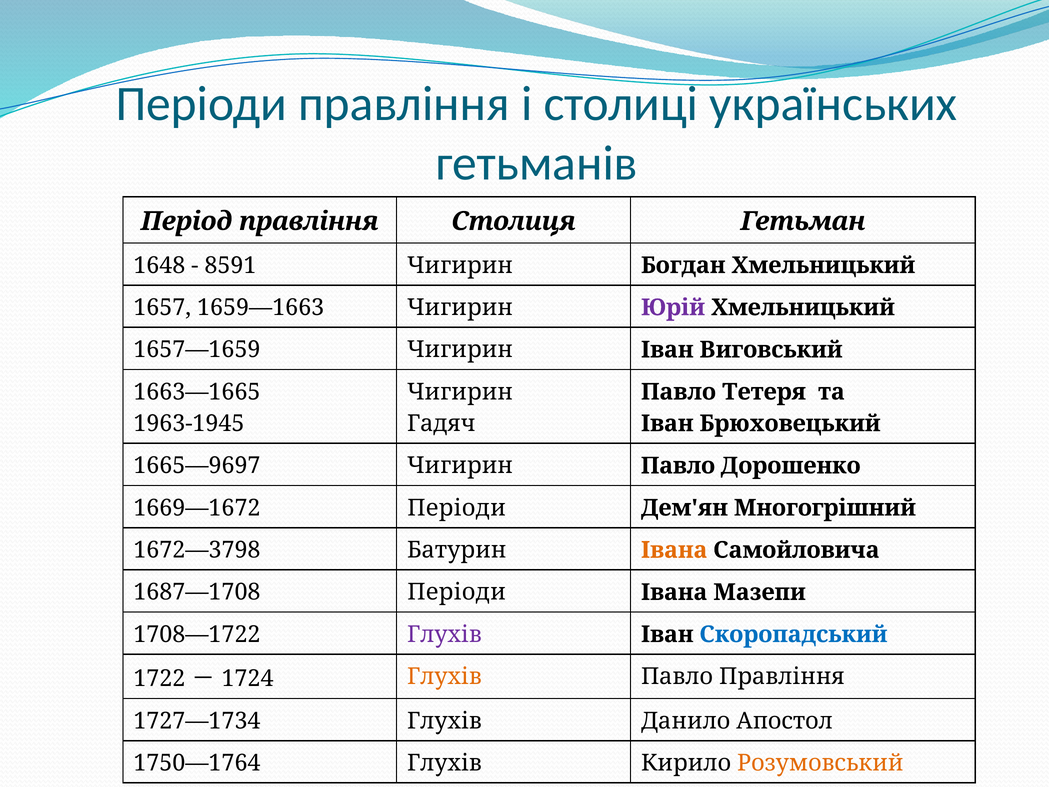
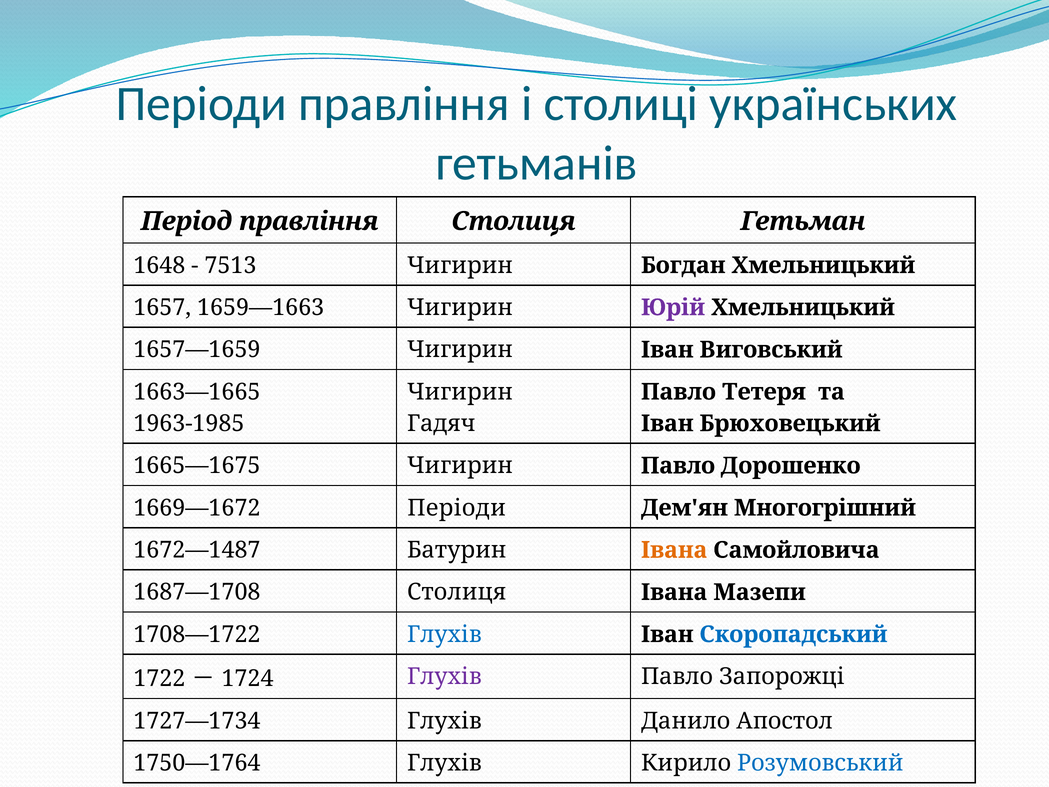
8591: 8591 -> 7513
1963-1945: 1963-1945 -> 1963-1985
1665—9697: 1665—9697 -> 1665—1675
1672—3798: 1672—3798 -> 1672—1487
1687—1708 Періоди: Періоди -> Столиця
Глухів at (444, 634) colour: purple -> blue
Глухів at (444, 676) colour: orange -> purple
Павло Правління: Правління -> Запорожці
Розумовський colour: orange -> blue
